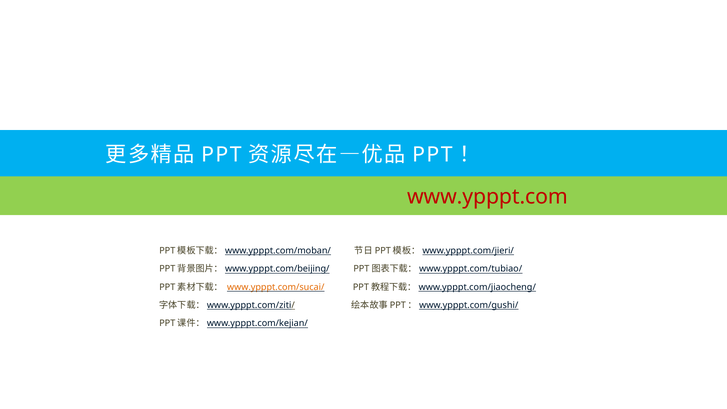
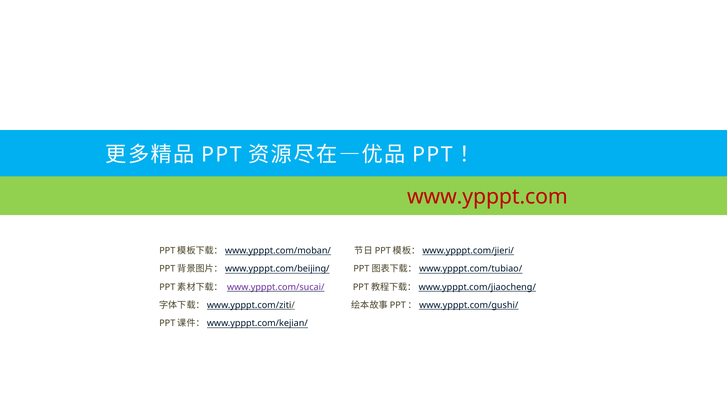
www.ypppt.com/sucai/ colour: orange -> purple
